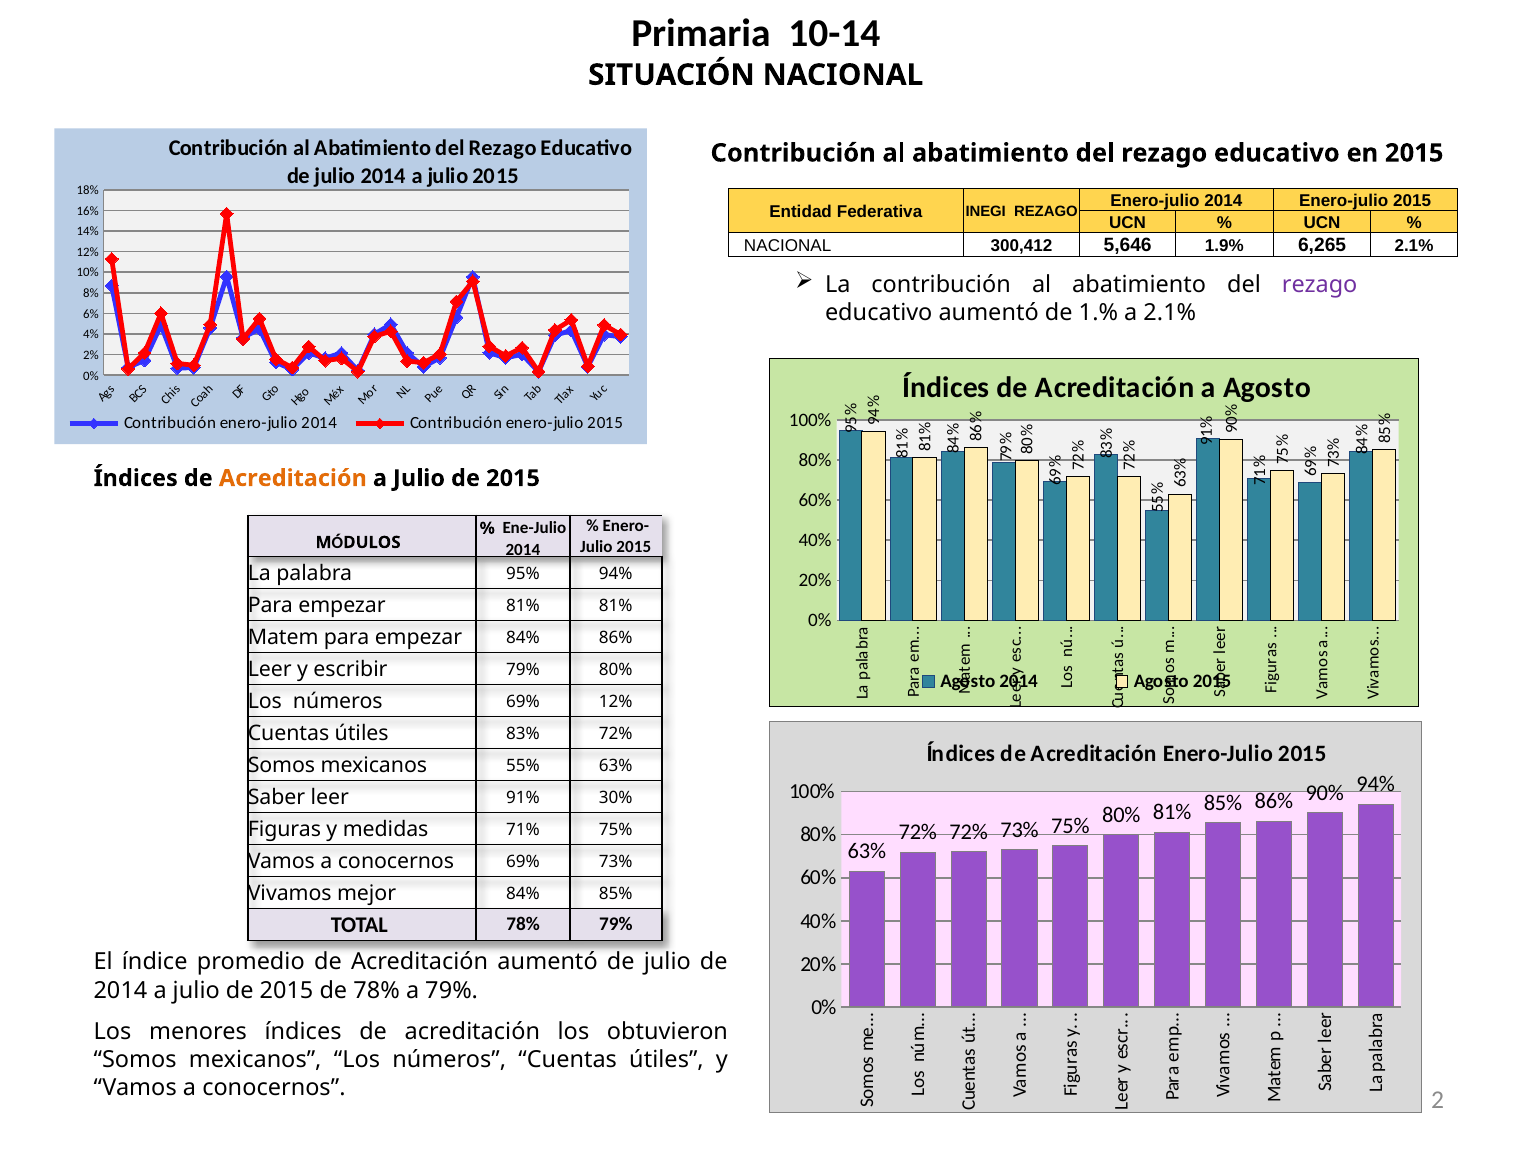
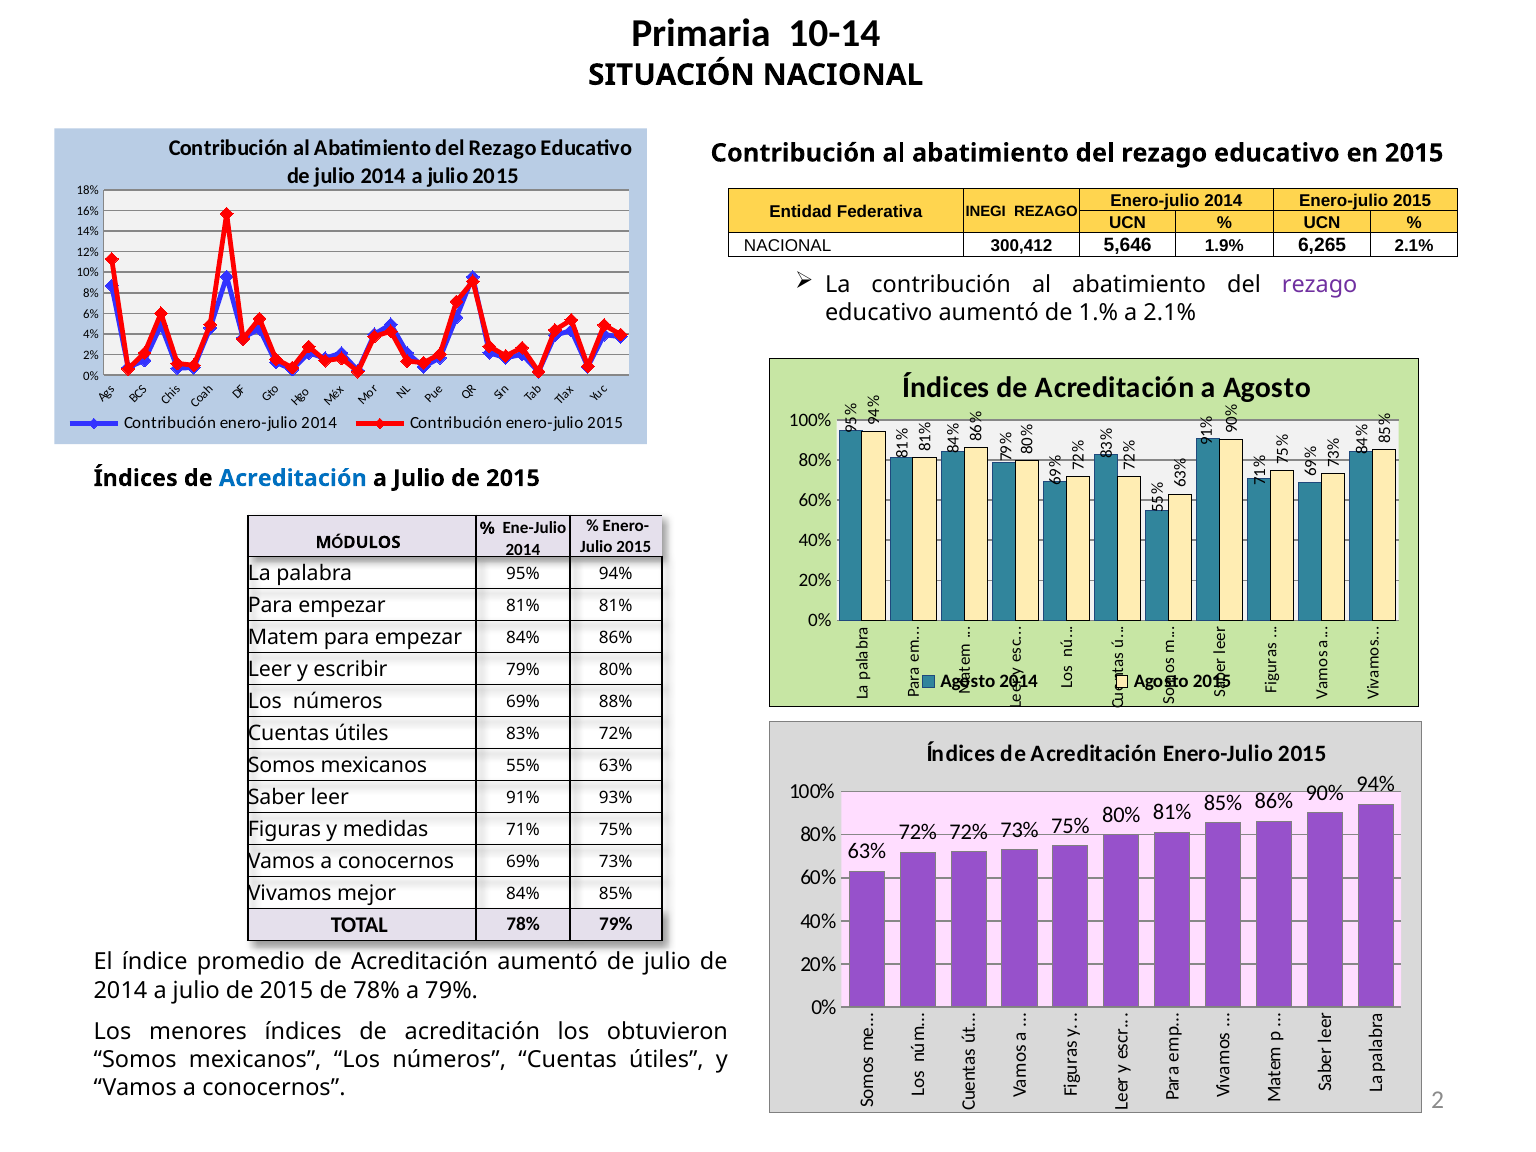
Acreditación at (293, 478) colour: orange -> blue
69% 12%: 12% -> 88%
30%: 30% -> 93%
